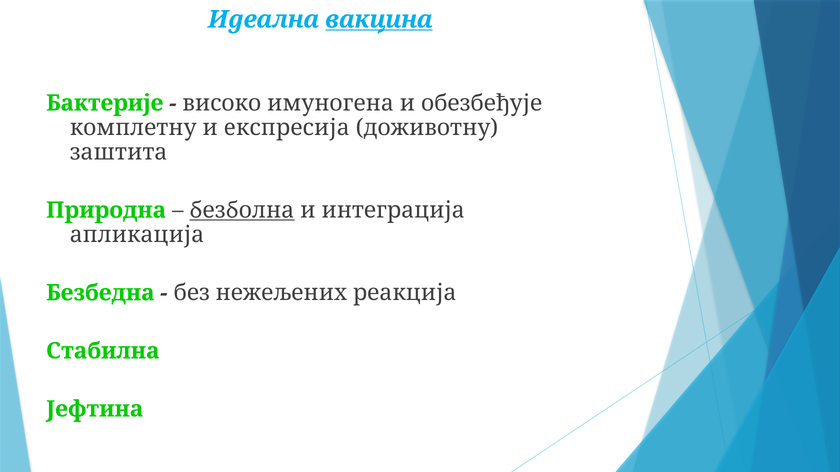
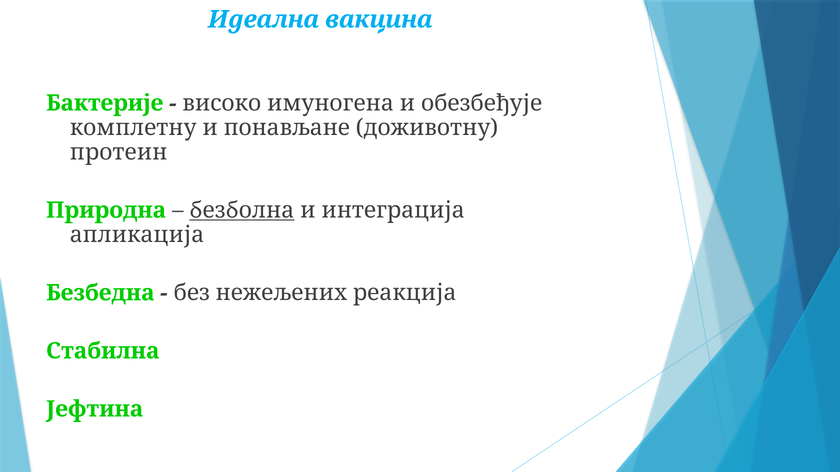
вакцина underline: present -> none
eкспресија: eкспресија -> понављане
заштита: заштита -> протеин
